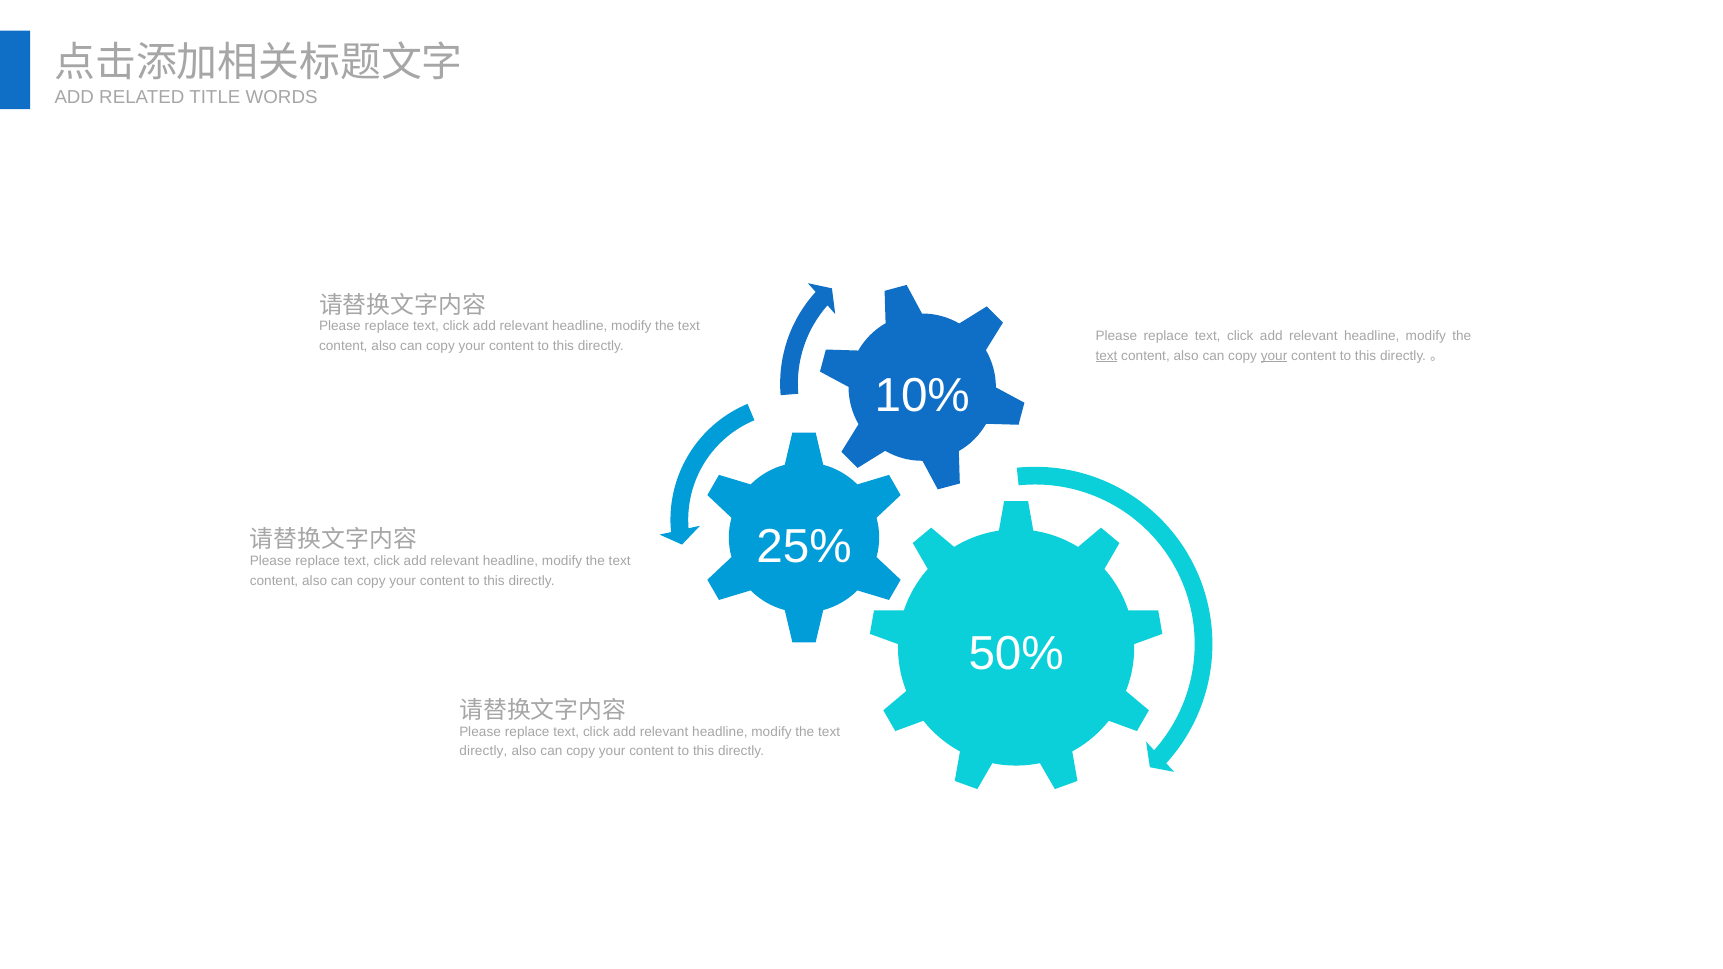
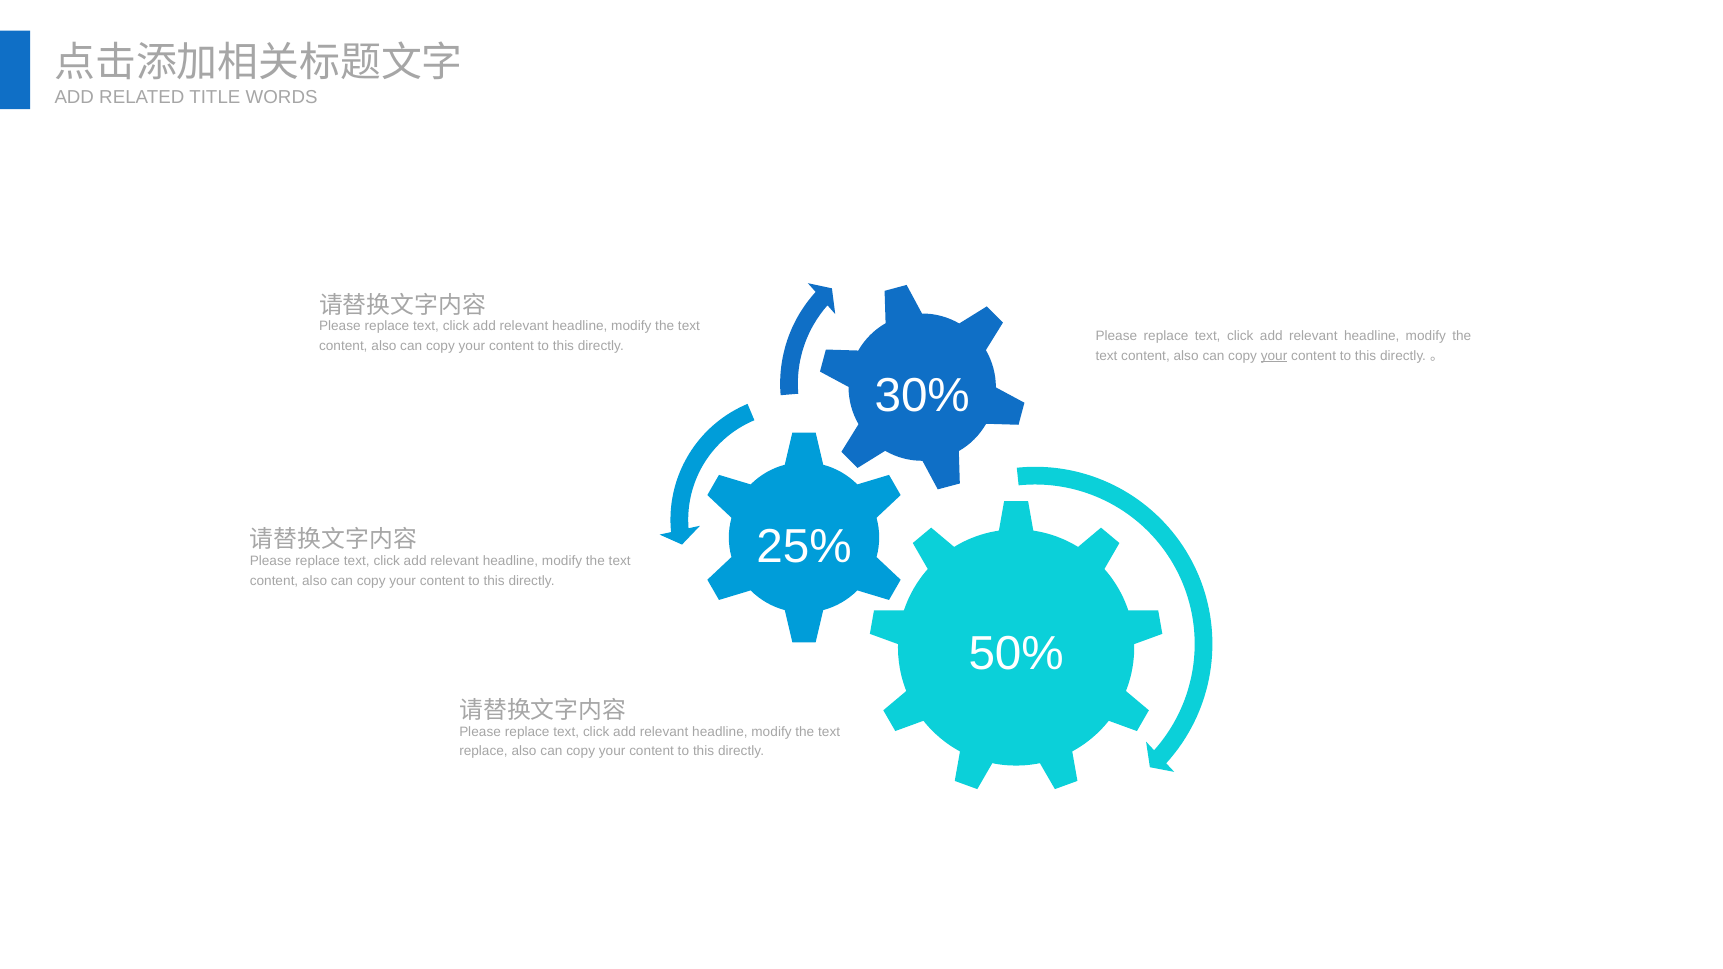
text at (1107, 356) underline: present -> none
10%: 10% -> 30%
directly at (483, 751): directly -> replace
